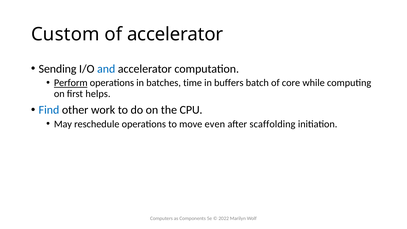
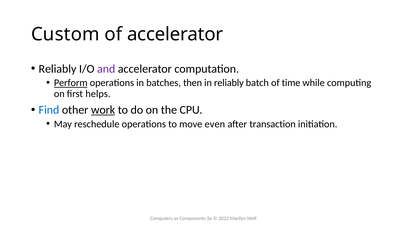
Sending at (58, 69): Sending -> Reliably
and colour: blue -> purple
time: time -> then
in buffers: buffers -> reliably
core: core -> time
work underline: none -> present
scaffolding: scaffolding -> transaction
